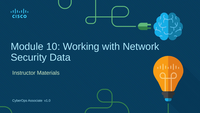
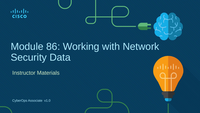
10: 10 -> 86
